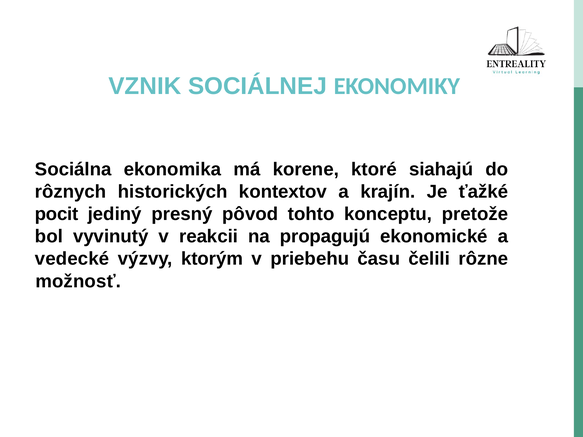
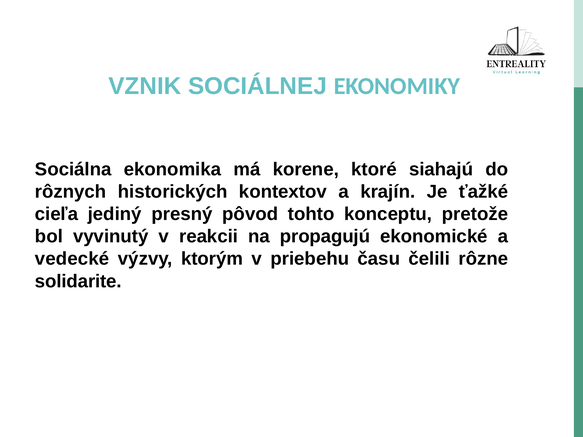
pocit: pocit -> cieľa
možnosť: možnosť -> solidarite
